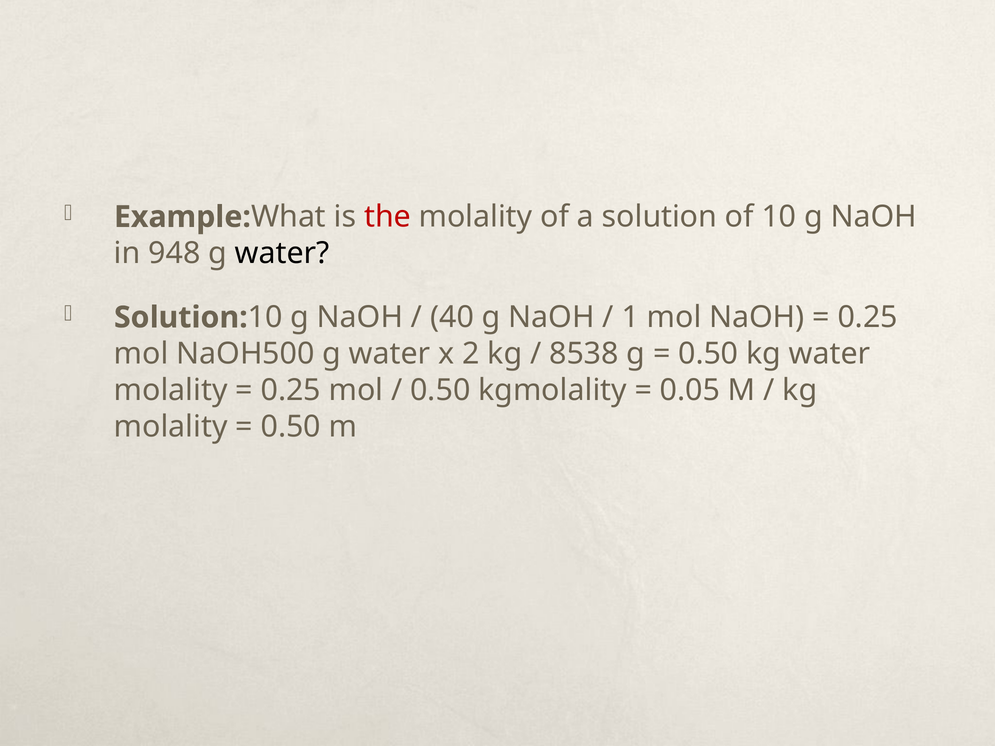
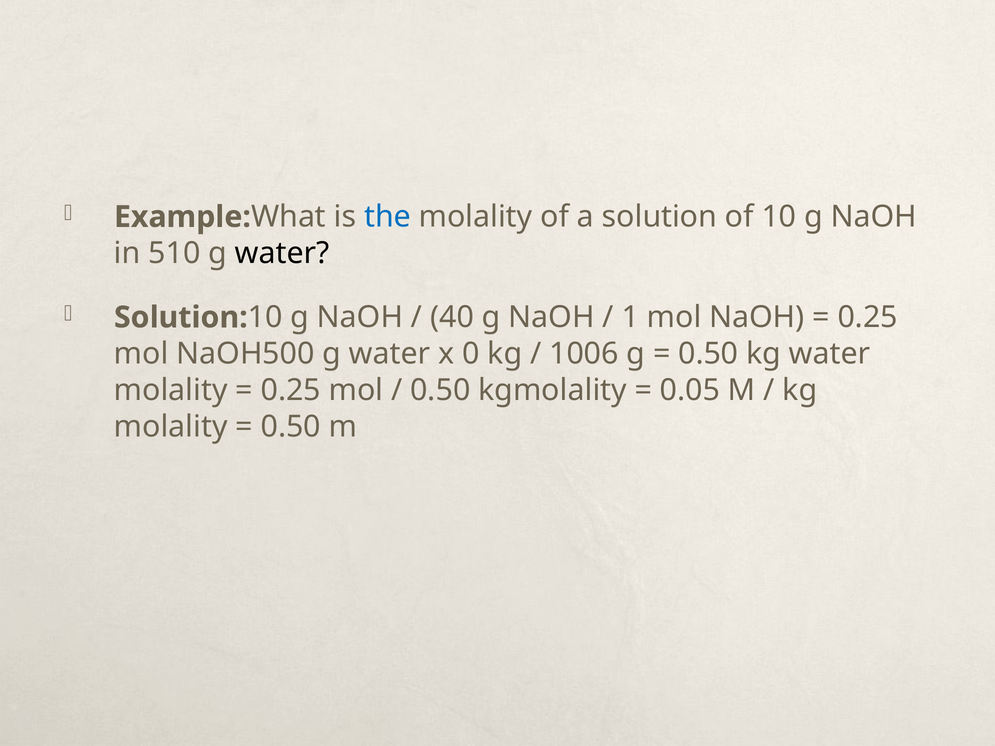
the colour: red -> blue
948: 948 -> 510
2: 2 -> 0
8538: 8538 -> 1006
